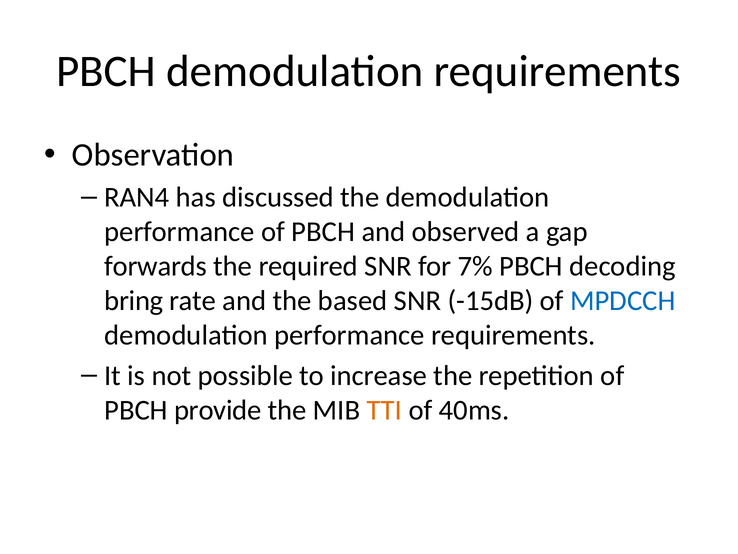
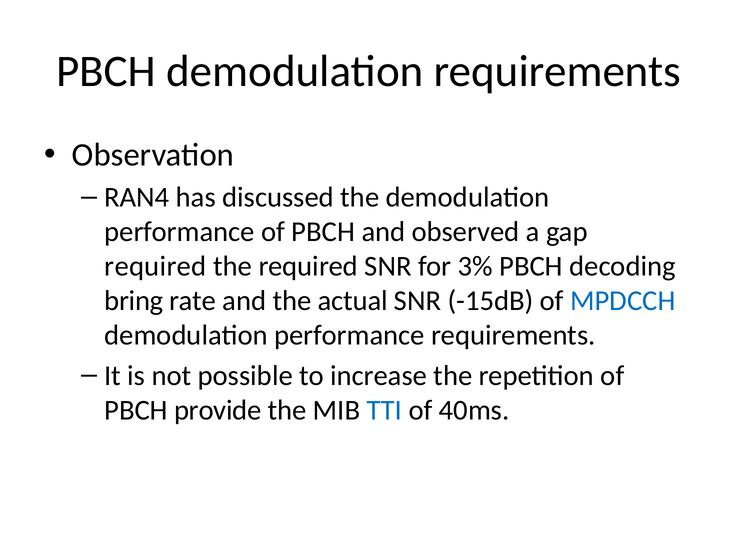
forwards at (156, 266): forwards -> required
7%: 7% -> 3%
based: based -> actual
TTI colour: orange -> blue
